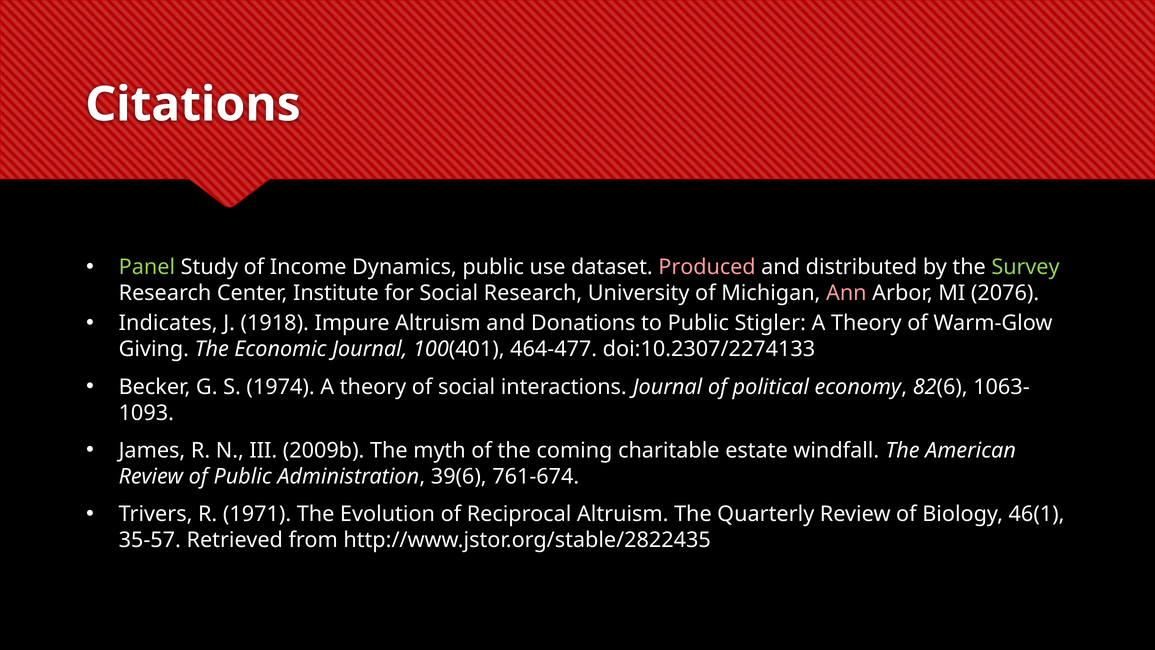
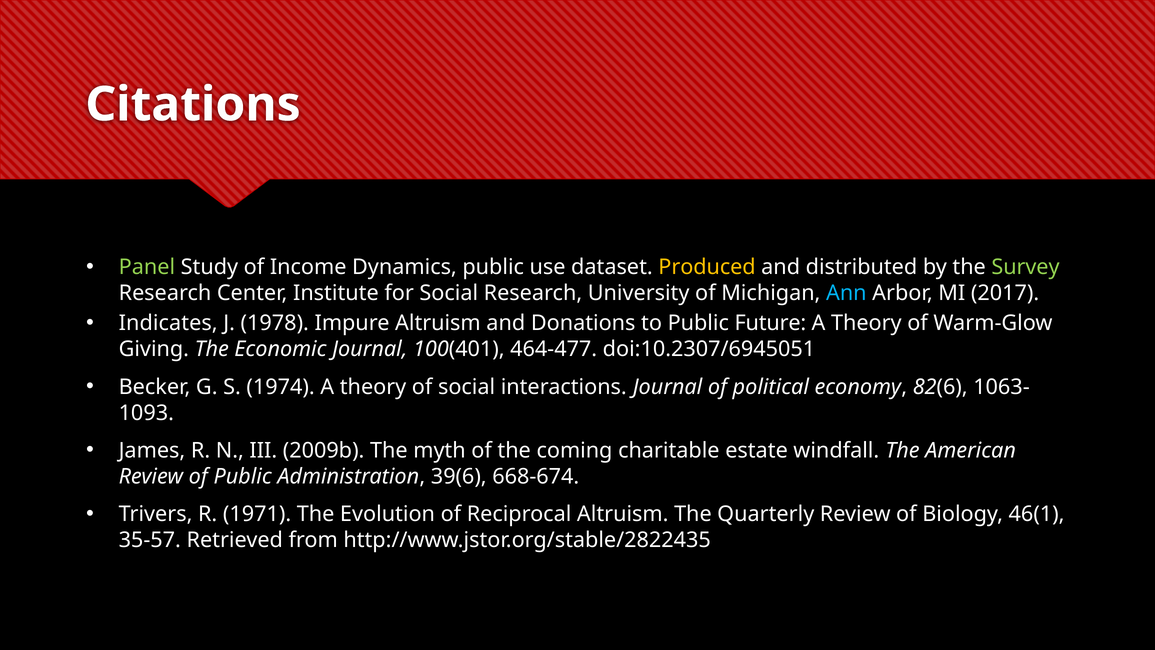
Produced colour: pink -> yellow
Ann colour: pink -> light blue
2076: 2076 -> 2017
1918: 1918 -> 1978
Stigler: Stigler -> Future
doi:10.2307/2274133: doi:10.2307/2274133 -> doi:10.2307/6945051
761-674: 761-674 -> 668-674
